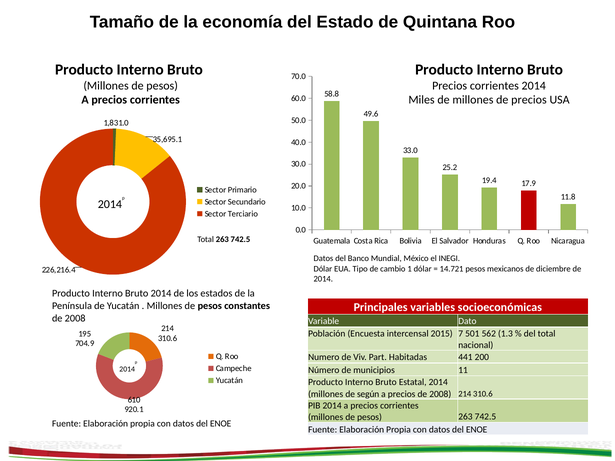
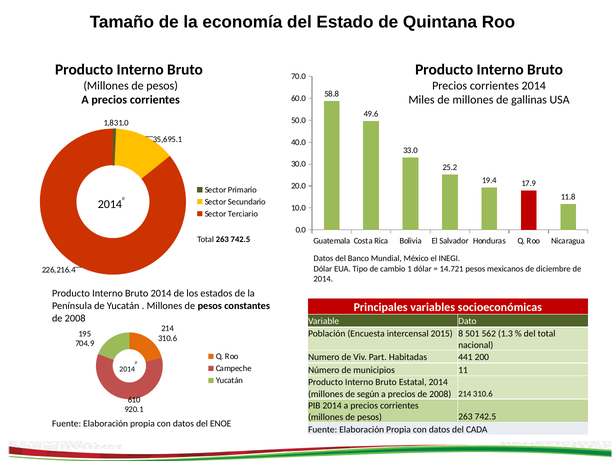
de precios: precios -> gallinas
7: 7 -> 8
ENOE at (477, 430): ENOE -> CADA
